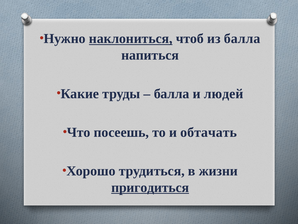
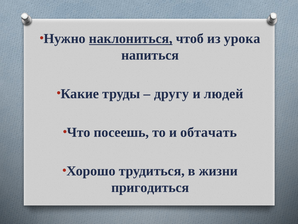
из балла: балла -> урока
балла at (172, 94): балла -> другу
пригодиться underline: present -> none
